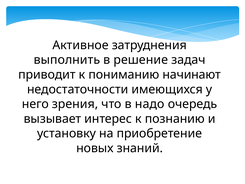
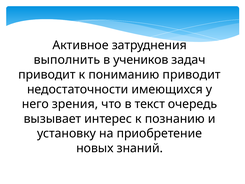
решение: решение -> учеников
пониманию начинают: начинают -> приводит
надо: надо -> текст
